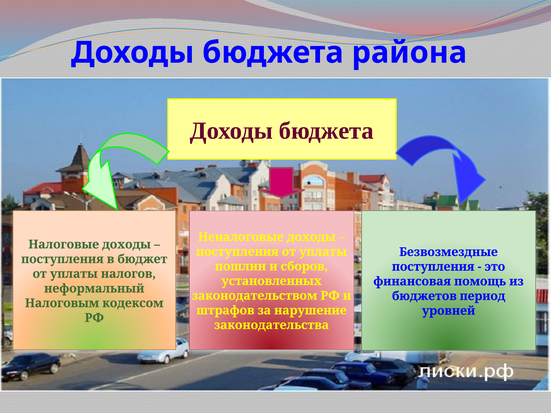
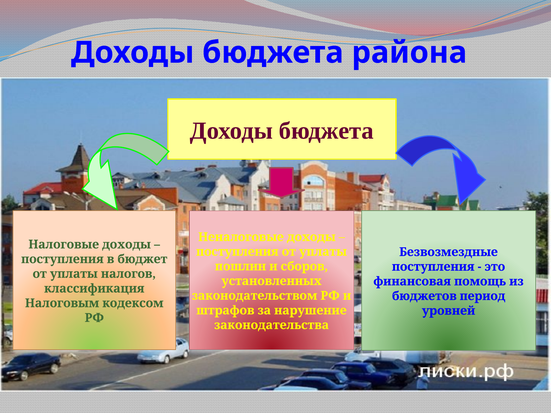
неформальный: неформальный -> классификация
